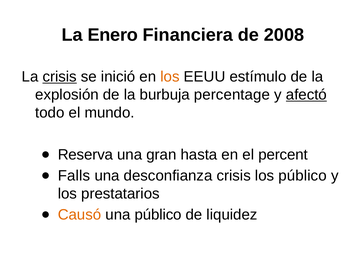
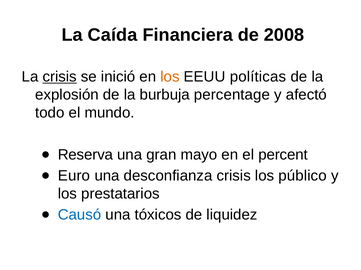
Enero: Enero -> Caída
estímulo: estímulo -> políticas
afectó underline: present -> none
hasta: hasta -> mayo
Falls: Falls -> Euro
Causó colour: orange -> blue
una público: público -> tóxicos
